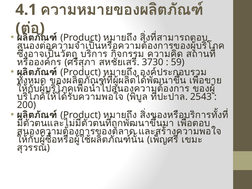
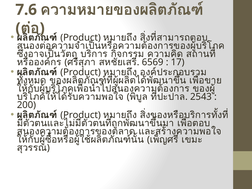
4.1: 4.1 -> 7.6
3730: 3730 -> 6569
59: 59 -> 17
